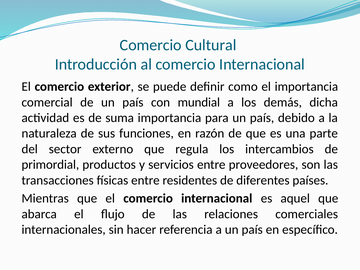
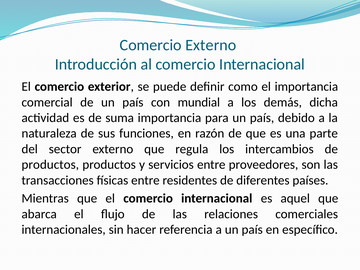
Comercio Cultural: Cultural -> Externo
primordial at (50, 165): primordial -> productos
